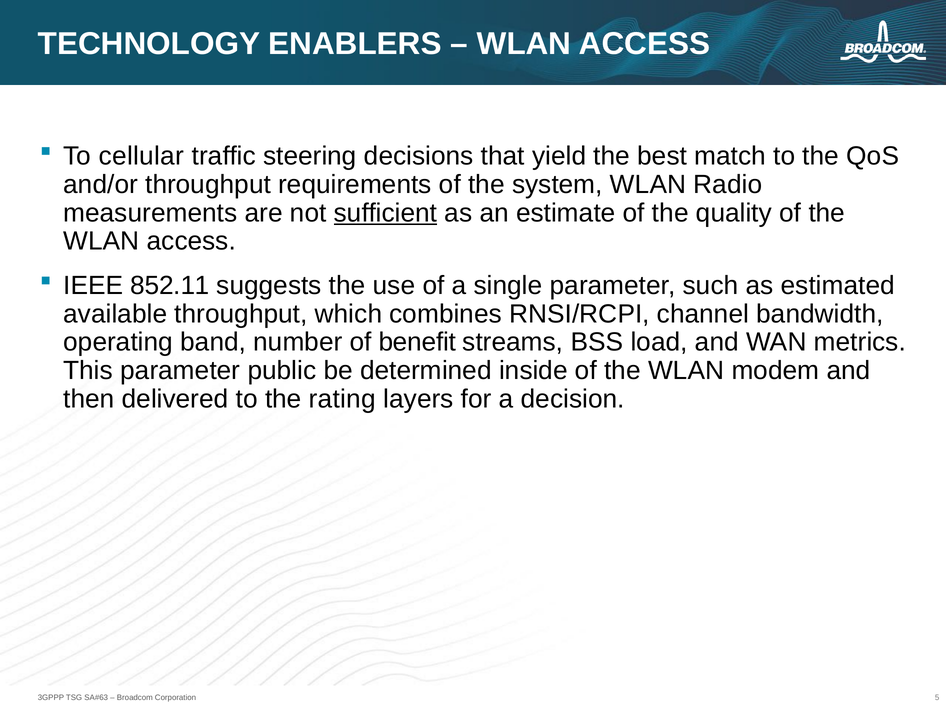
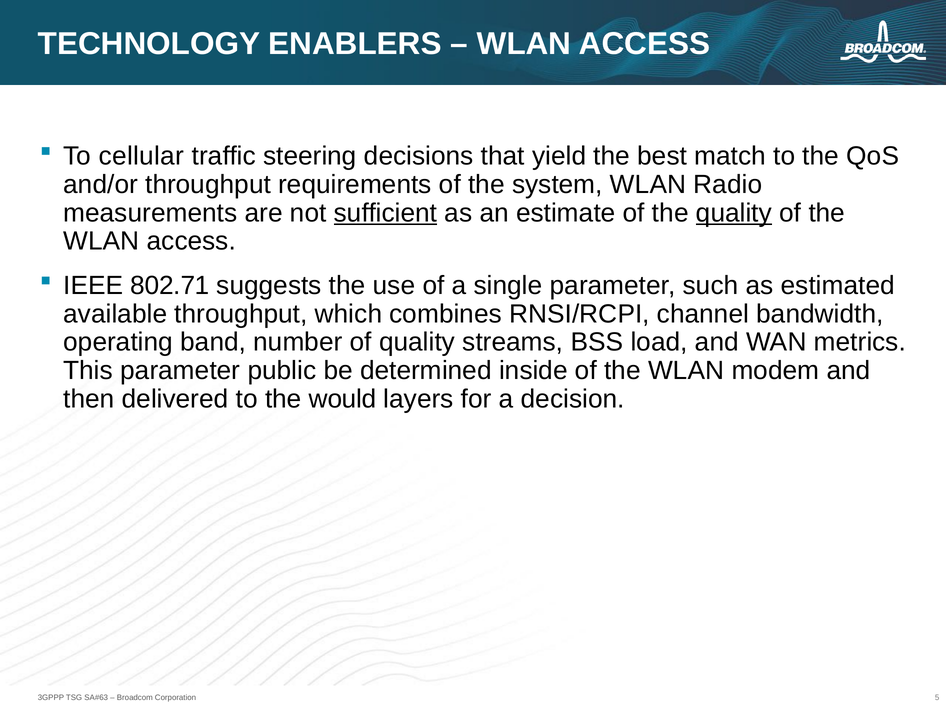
quality at (734, 213) underline: none -> present
852.11: 852.11 -> 802.71
of benefit: benefit -> quality
rating: rating -> would
